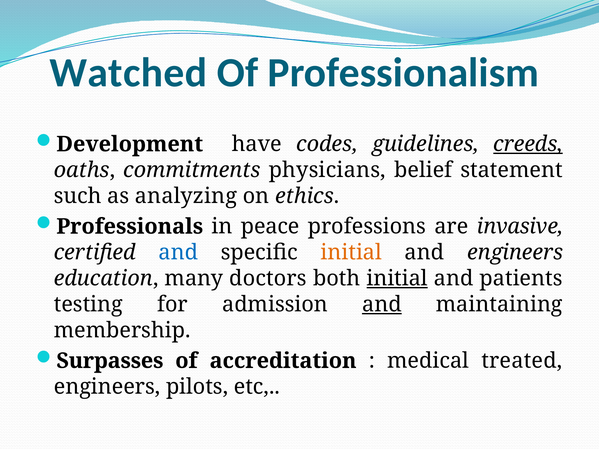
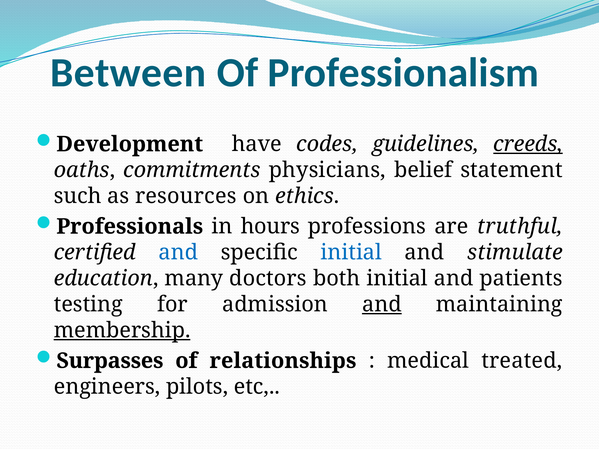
Watched: Watched -> Between
analyzing: analyzing -> resources
peace: peace -> hours
invasive: invasive -> truthful
initial at (351, 253) colour: orange -> blue
and engineers: engineers -> stimulate
initial at (397, 279) underline: present -> none
membership underline: none -> present
accreditation: accreditation -> relationships
